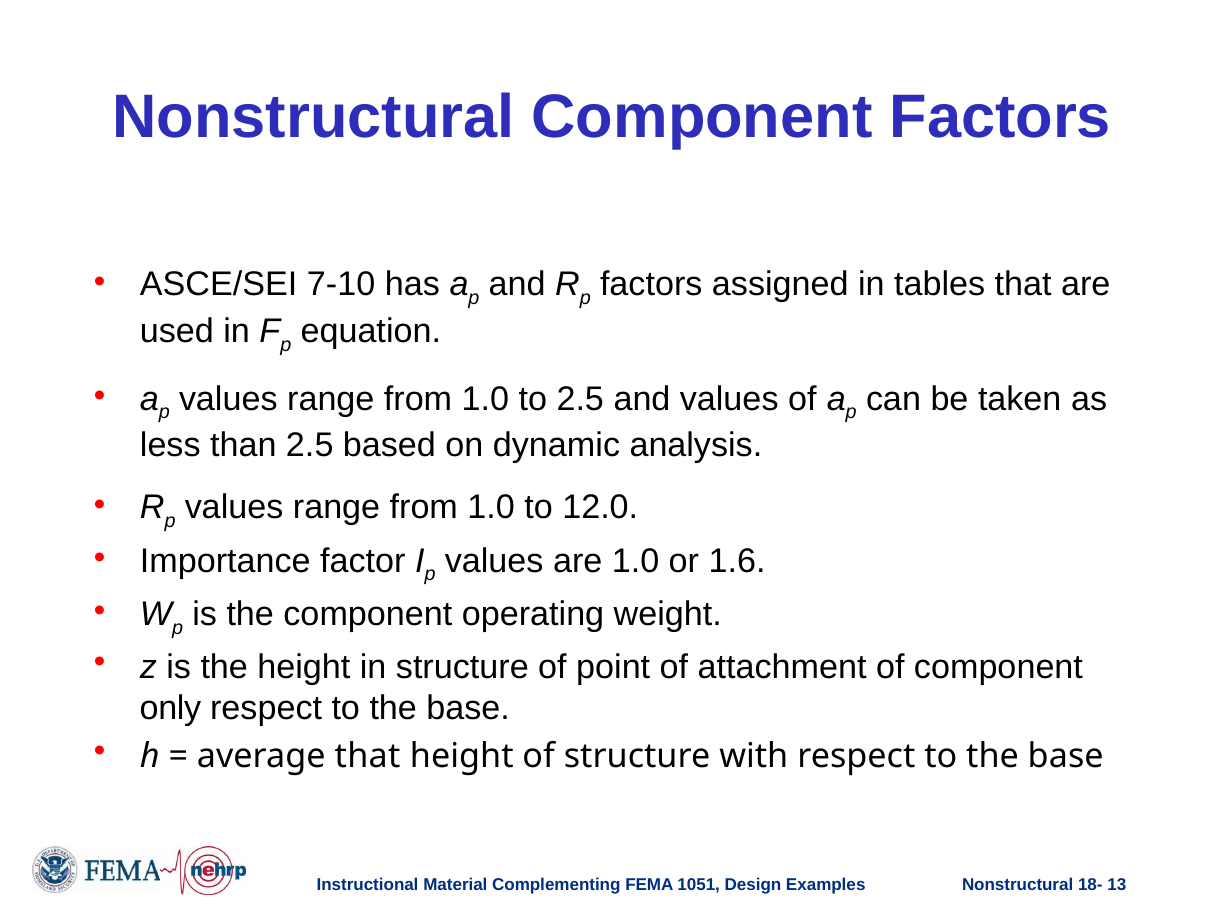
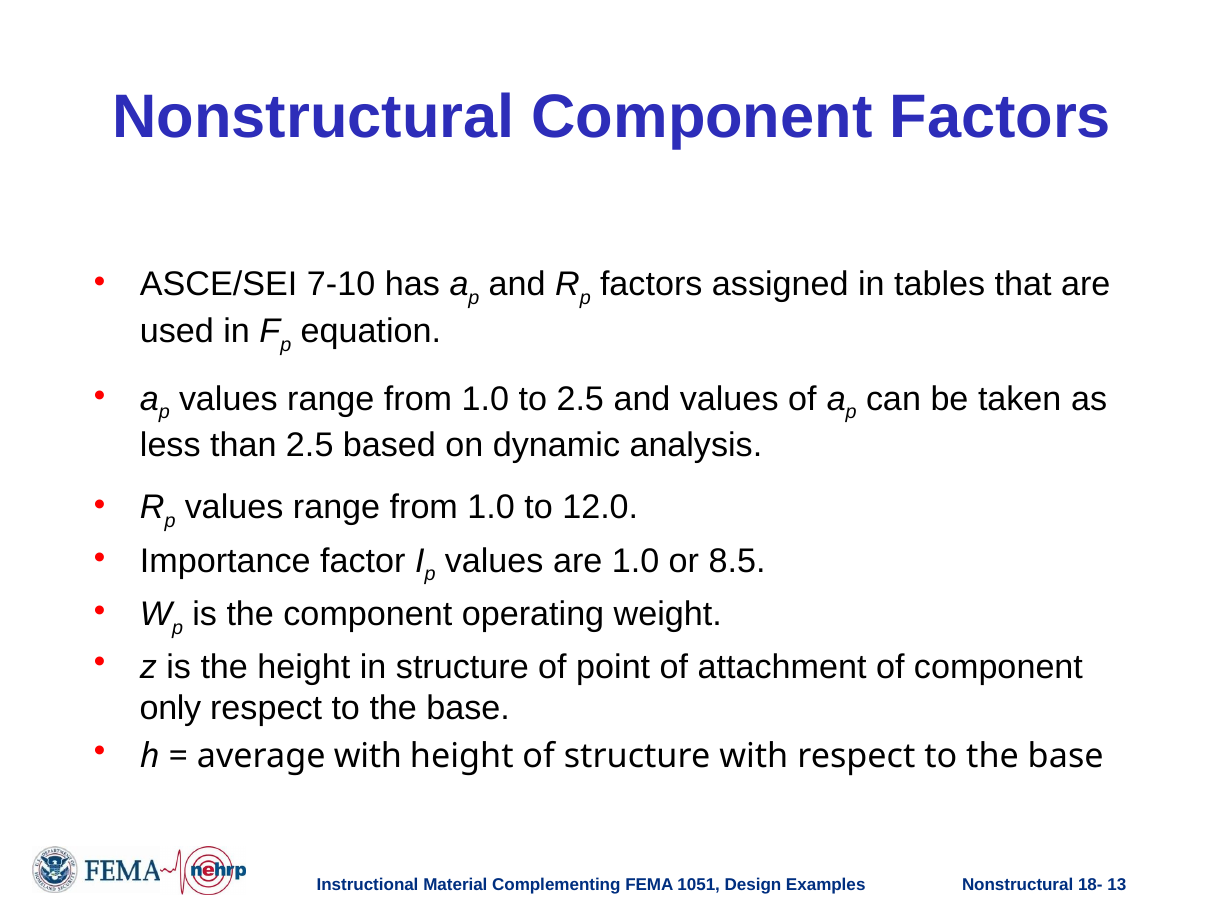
1.6: 1.6 -> 8.5
average that: that -> with
